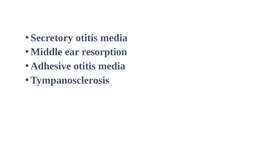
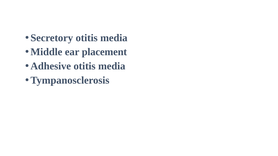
resorption: resorption -> placement
